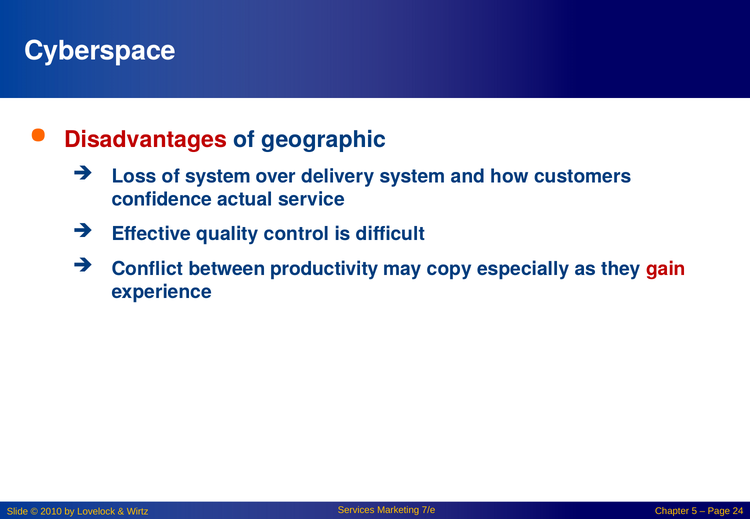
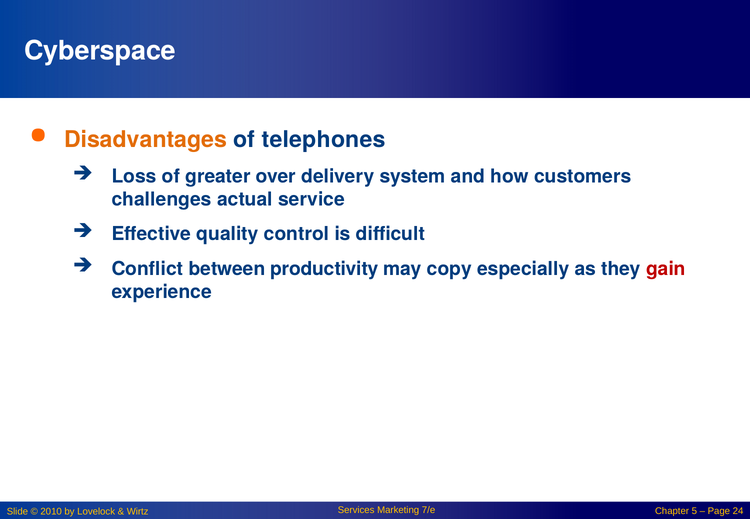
Disadvantages colour: red -> orange
geographic: geographic -> telephones
of system: system -> greater
confidence: confidence -> challenges
